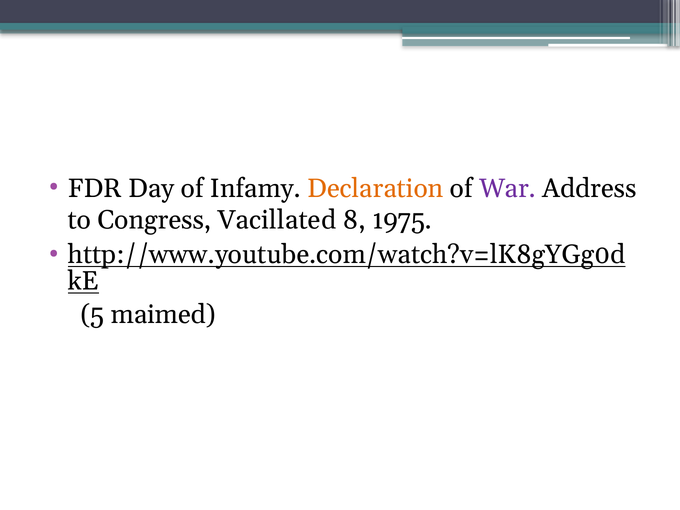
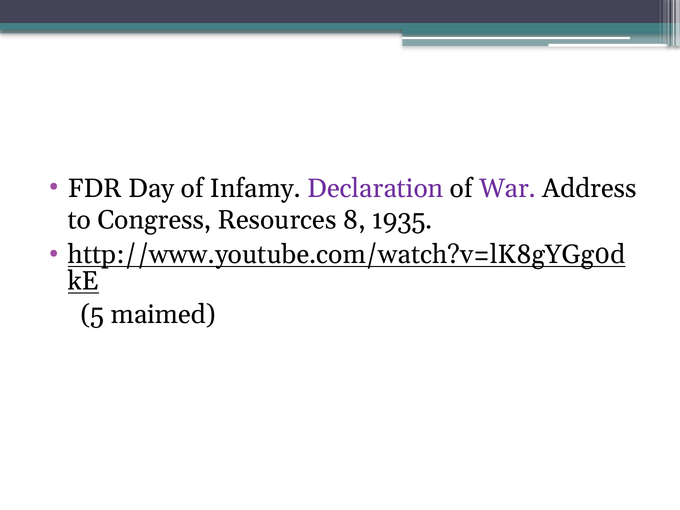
Declaration colour: orange -> purple
Vacillated: Vacillated -> Resources
1975: 1975 -> 1935
